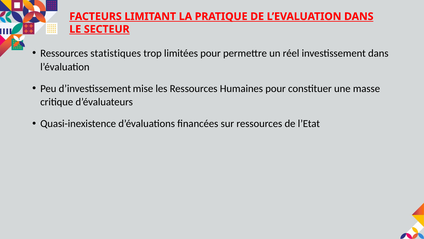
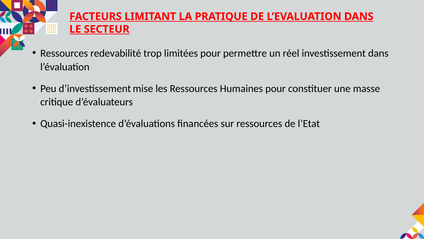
statistiques: statistiques -> redevabilité
